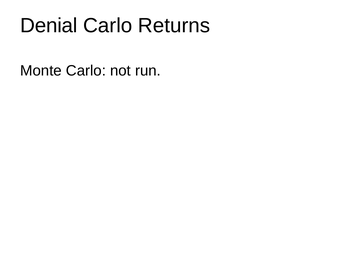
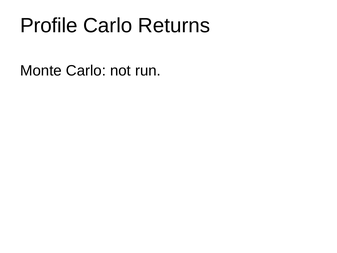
Denial: Denial -> Profile
